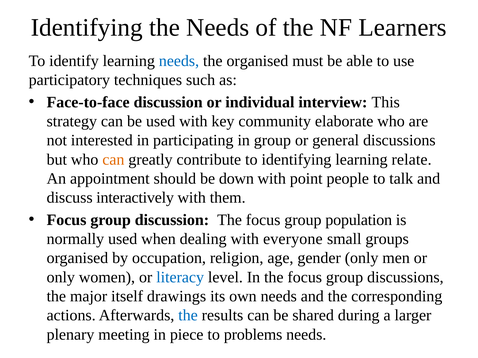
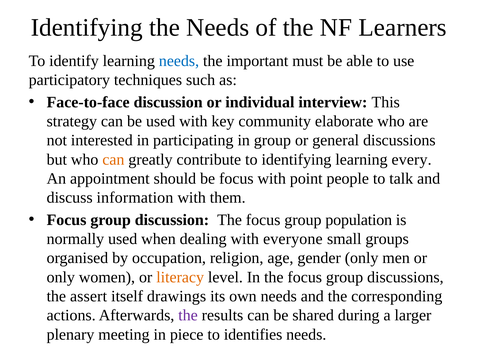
the organised: organised -> important
relate: relate -> every
be down: down -> focus
interactively: interactively -> information
literacy colour: blue -> orange
major: major -> assert
the at (188, 316) colour: blue -> purple
problems: problems -> identifies
